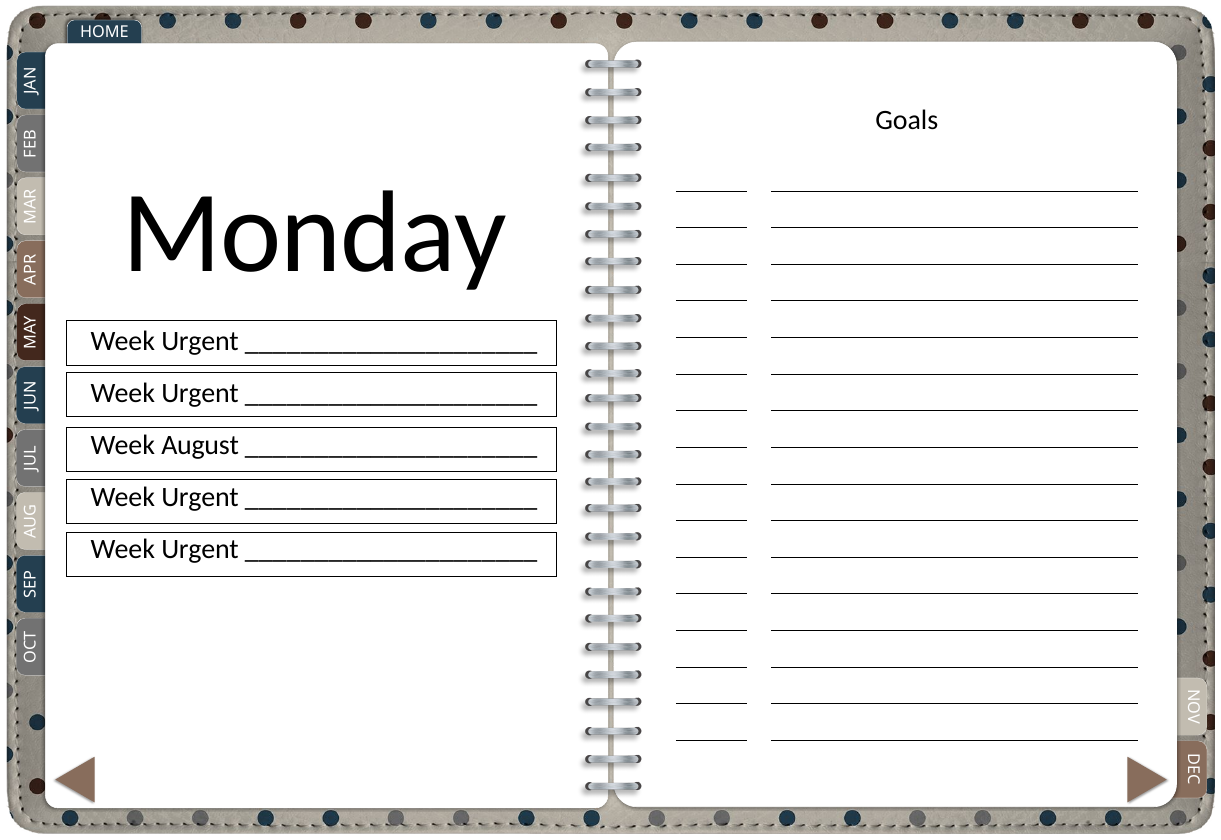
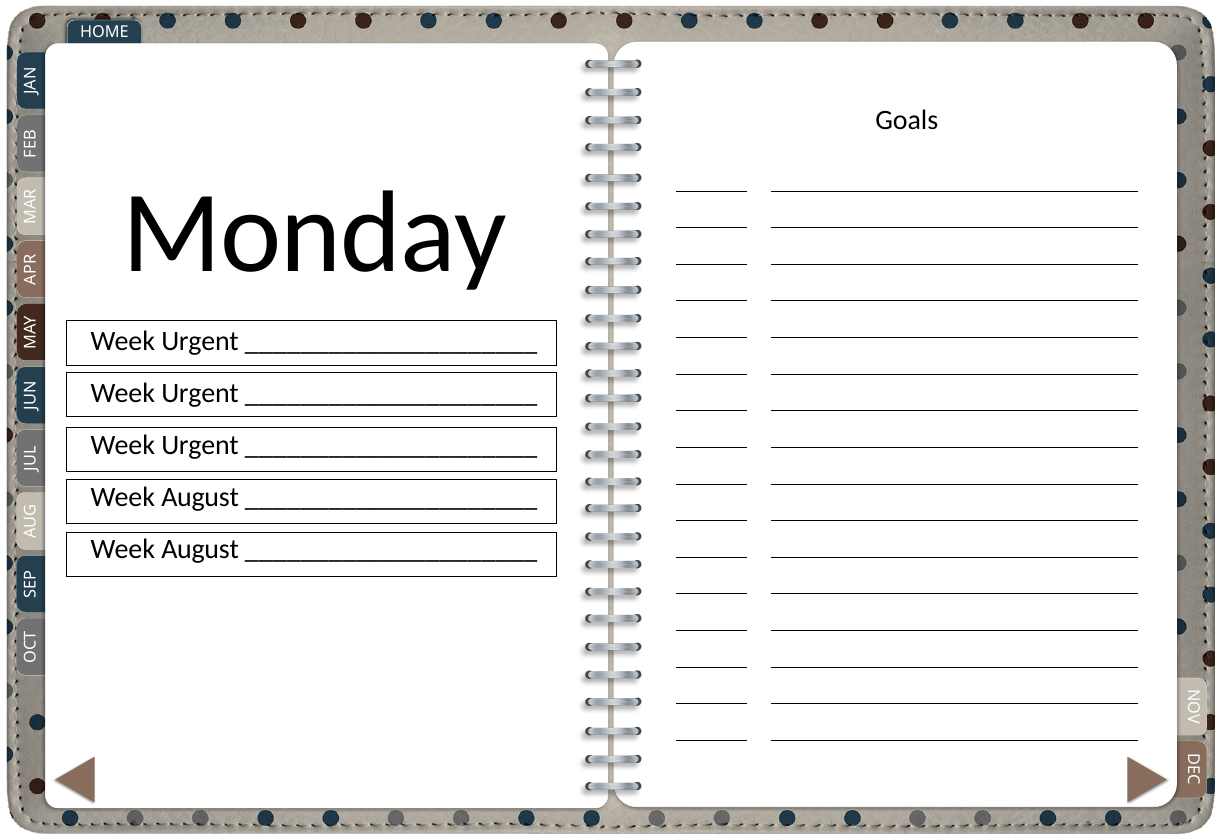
August at (200, 445): August -> Urgent
Urgent at (200, 497): Urgent -> August
Urgent at (200, 549): Urgent -> August
